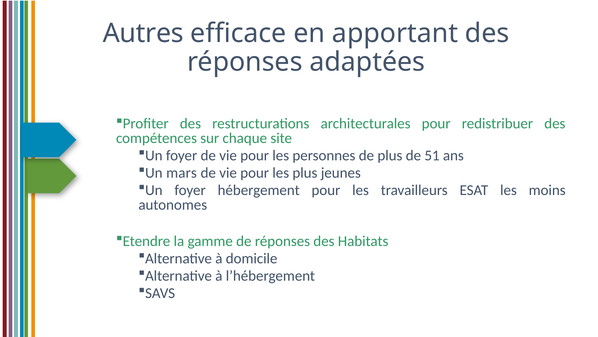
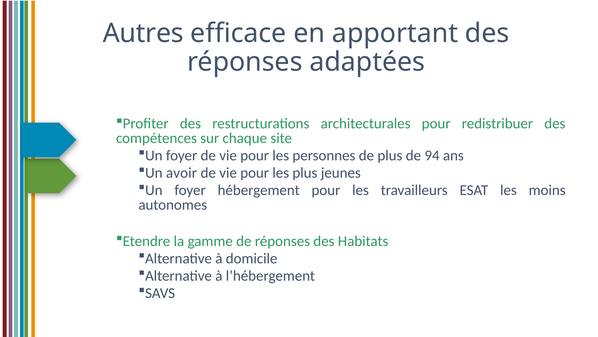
51: 51 -> 94
mars: mars -> avoir
